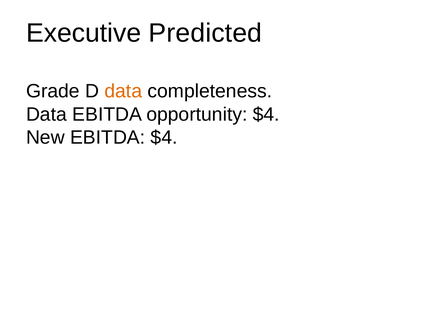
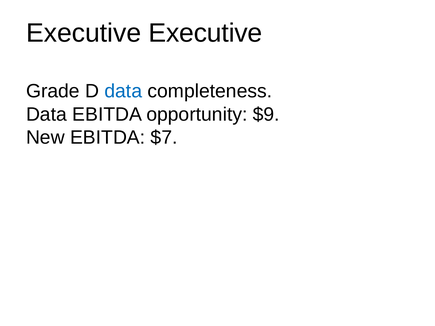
Executive Predicted: Predicted -> Executive
data at (123, 91) colour: orange -> blue
opportunity $4: $4 -> $9
EBITDA $4: $4 -> $7
